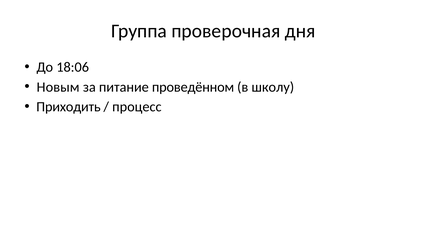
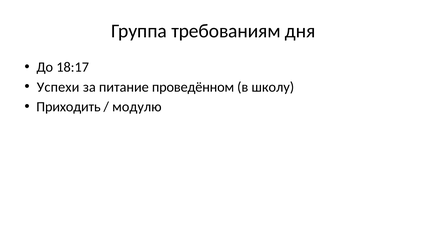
проверочная: проверочная -> требованиям
18:06: 18:06 -> 18:17
Новым: Новым -> Успехи
процесс: процесс -> модулю
